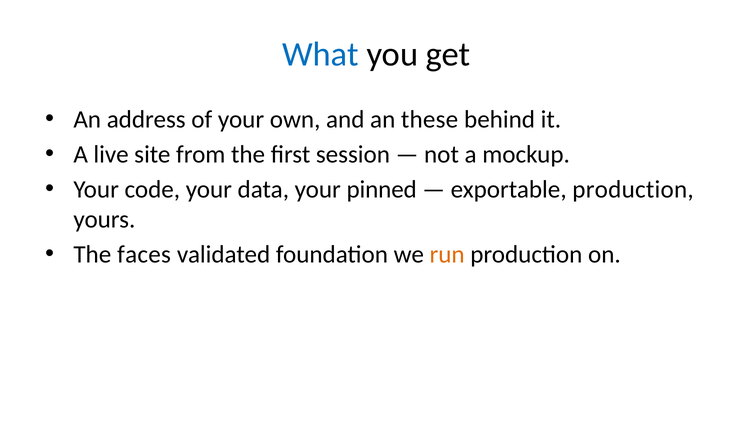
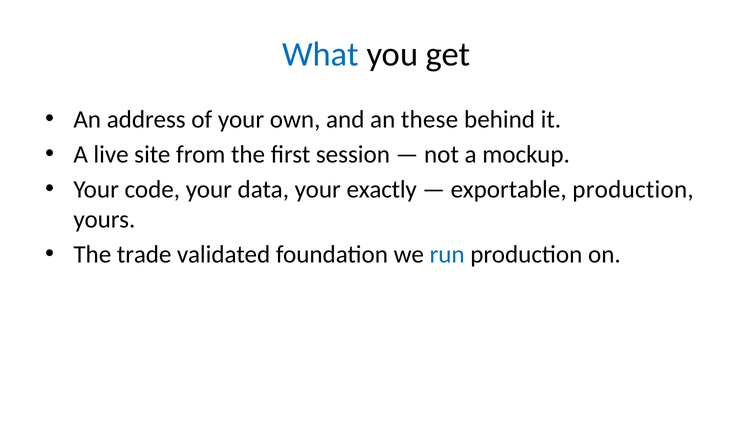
pinned: pinned -> exactly
faces: faces -> trade
run colour: orange -> blue
